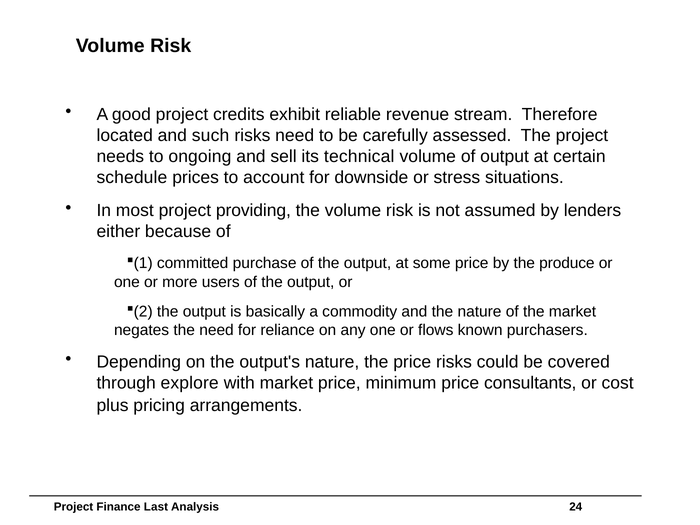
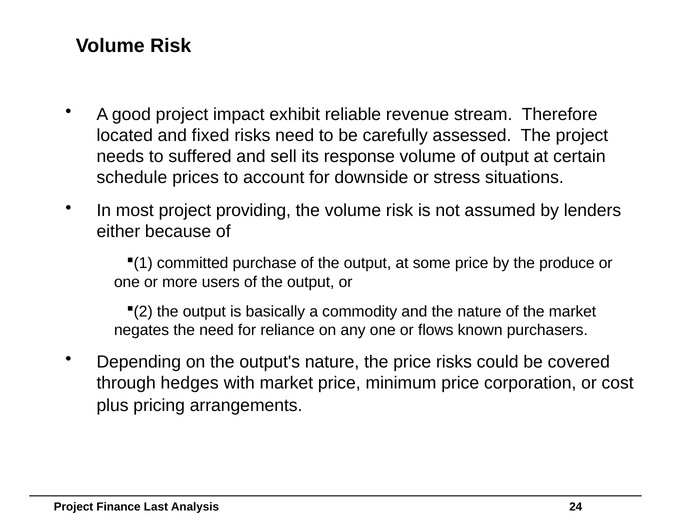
credits: credits -> impact
such: such -> fixed
ongoing: ongoing -> suffered
technical: technical -> response
explore: explore -> hedges
consultants: consultants -> corporation
